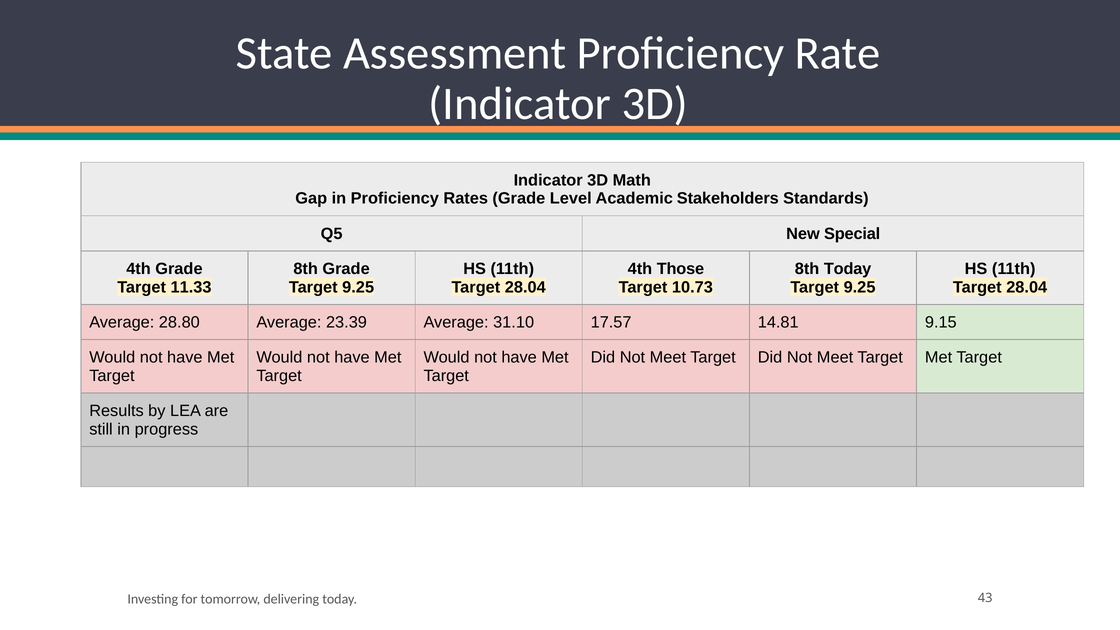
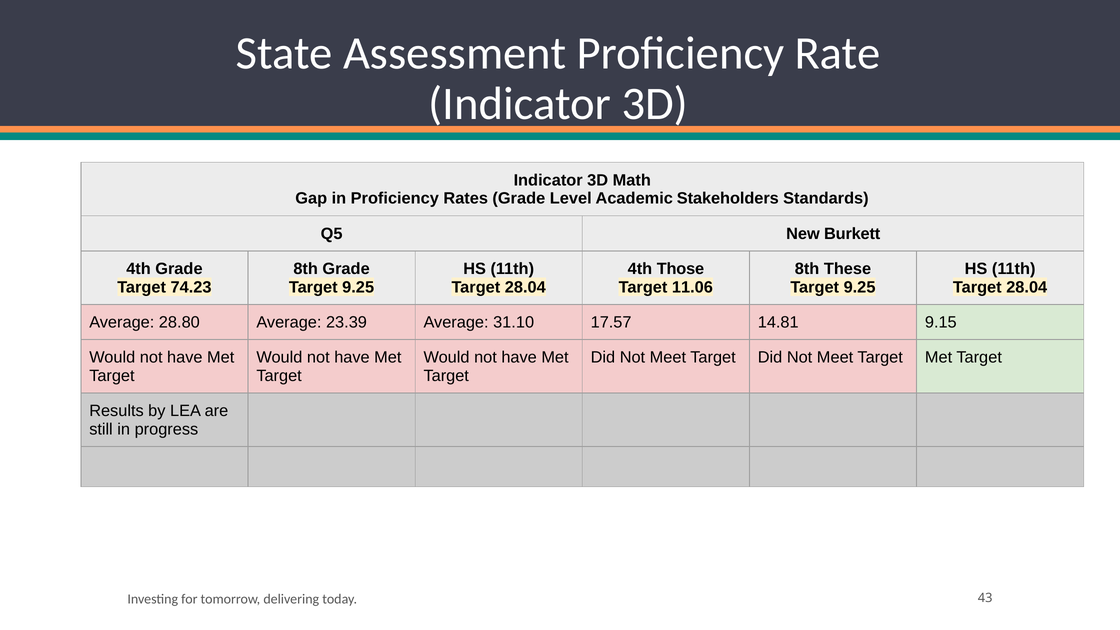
Special: Special -> Burkett
8th Today: Today -> These
11.33: 11.33 -> 74.23
10.73: 10.73 -> 11.06
